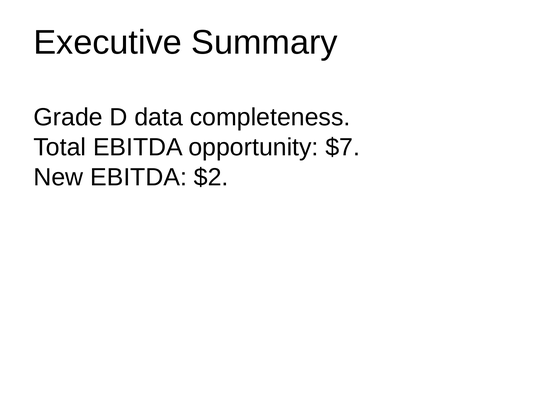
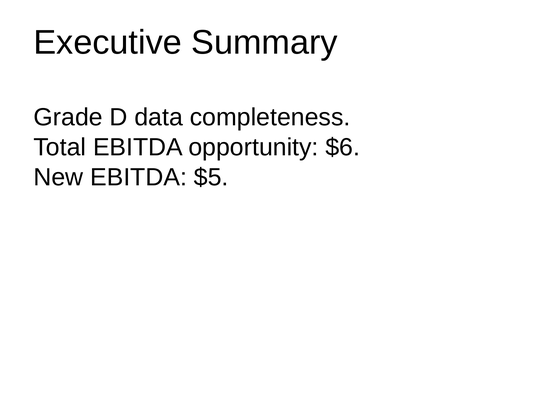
$7: $7 -> $6
$2: $2 -> $5
